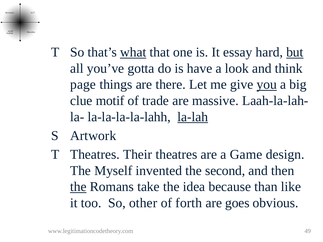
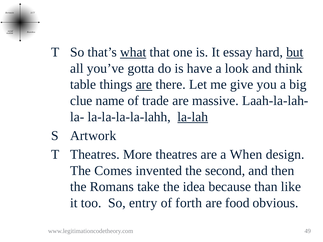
page: page -> table
are at (144, 85) underline: none -> present
you underline: present -> none
motif: motif -> name
Their: Their -> More
Game: Game -> When
Myself: Myself -> Comes
the at (78, 187) underline: present -> none
other: other -> entry
goes: goes -> food
